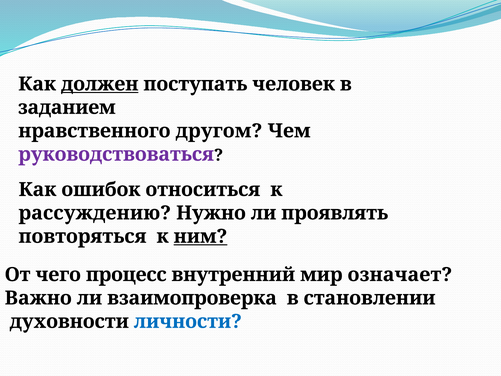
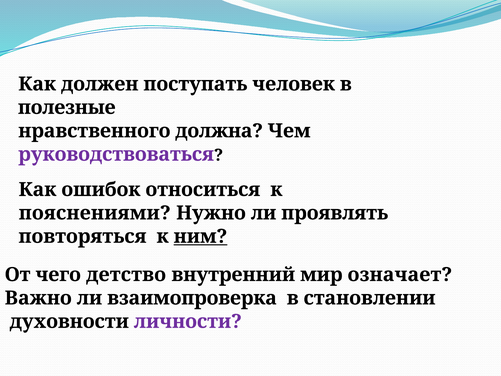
должен underline: present -> none
заданием: заданием -> полезные
другом: другом -> должна
рассуждению: рассуждению -> пояснениями
процесс: процесс -> детство
личности colour: blue -> purple
